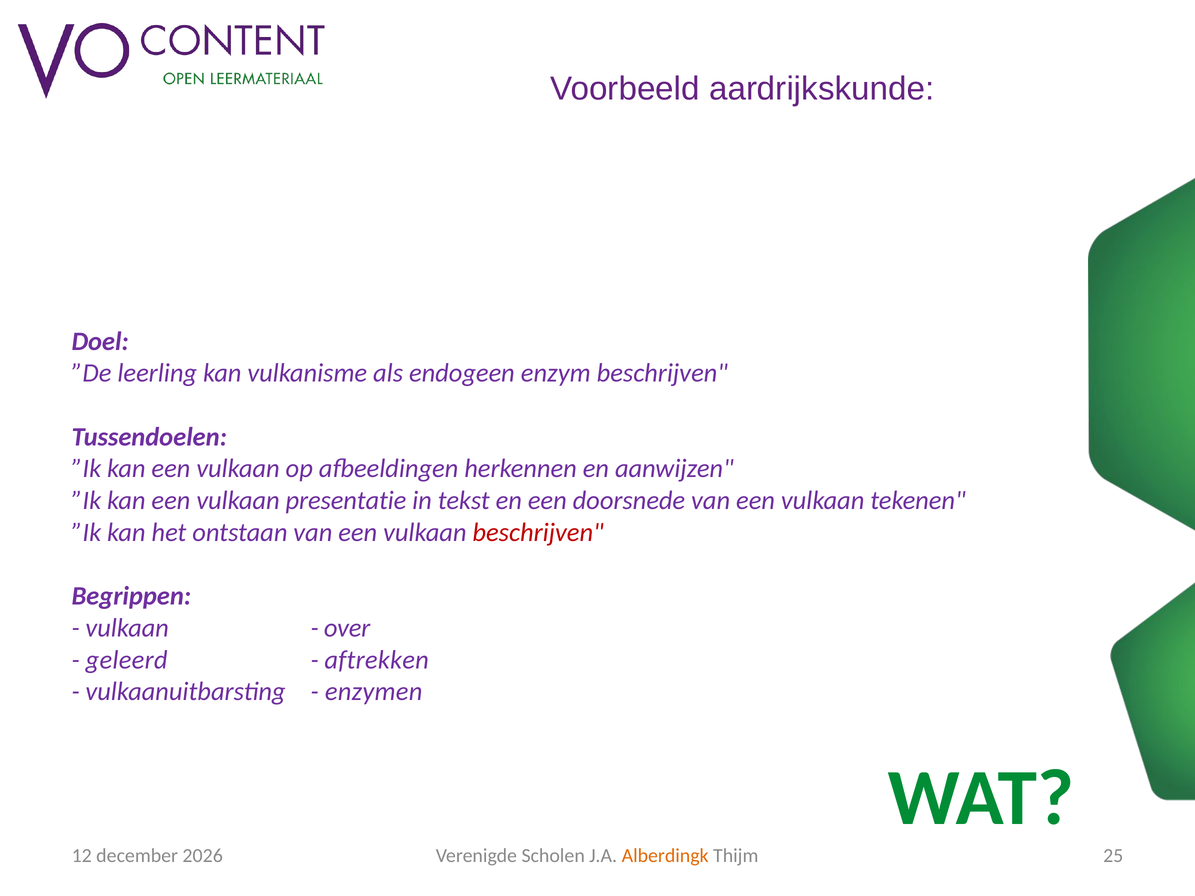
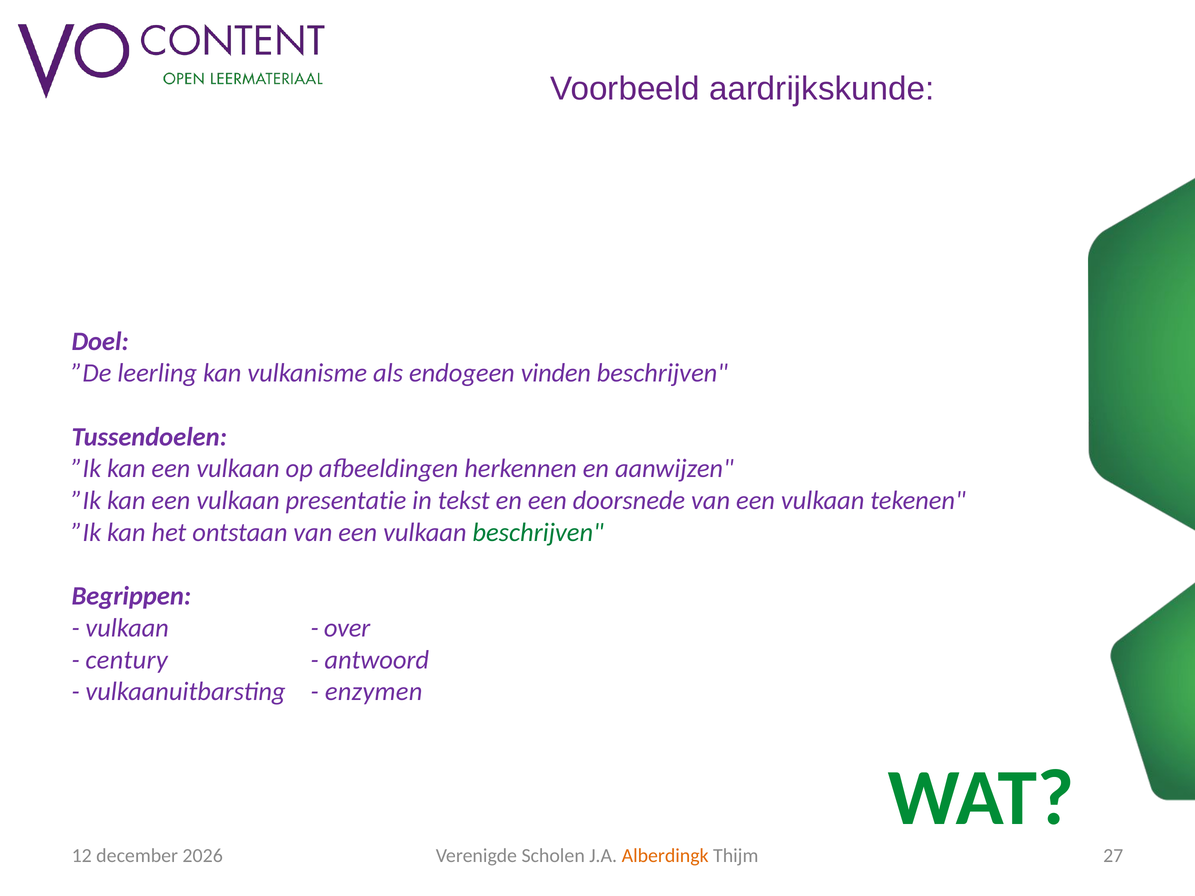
enzym: enzym -> vinden
beschrijven at (538, 533) colour: red -> green
geleerd: geleerd -> century
aftrekken: aftrekken -> antwoord
25: 25 -> 27
